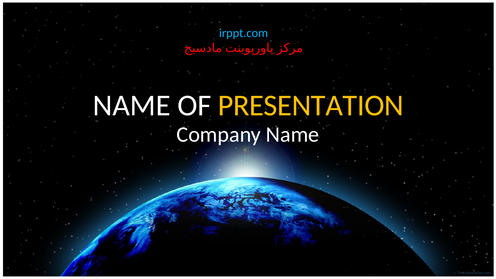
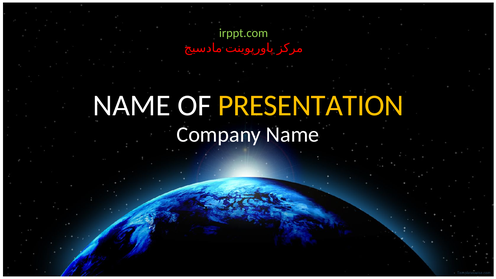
irppt.com colour: light blue -> light green
